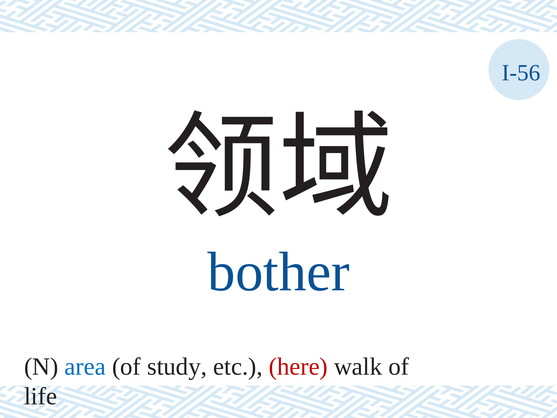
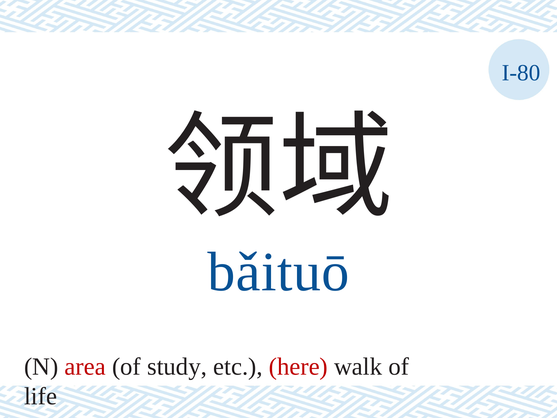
I-56: I-56 -> I-80
bother: bother -> bǎituō
area colour: blue -> red
